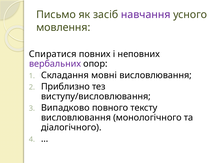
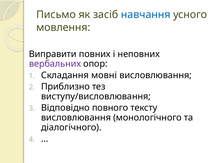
навчання colour: purple -> blue
Спиратися: Спиратися -> Виправити
Випадково: Випадково -> Відповідно
